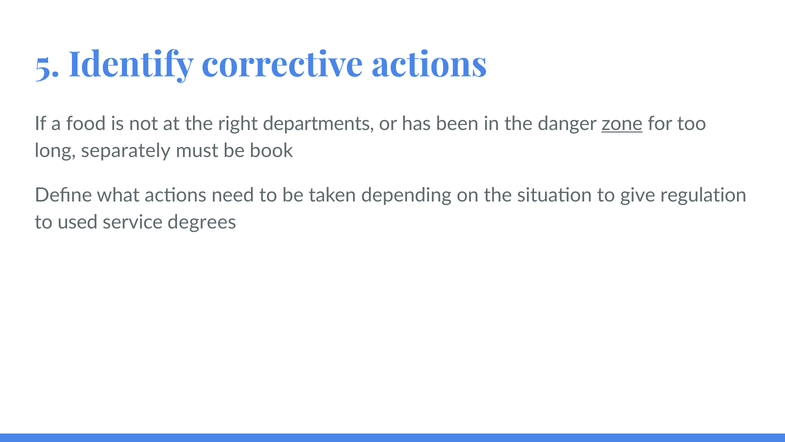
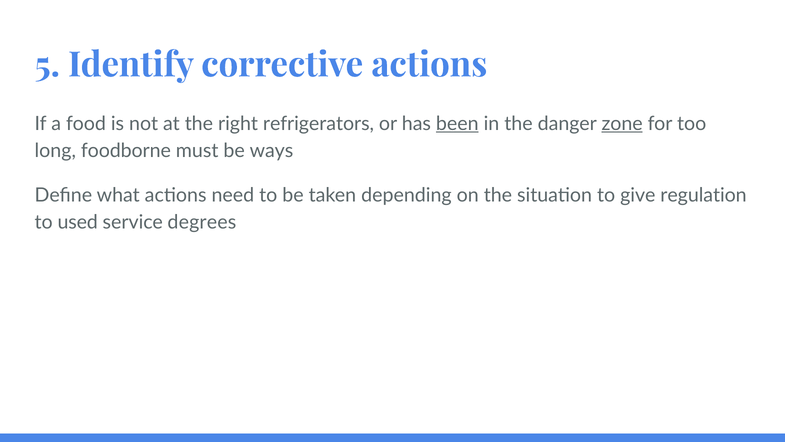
departments: departments -> refrigerators
been underline: none -> present
separately: separately -> foodborne
book: book -> ways
